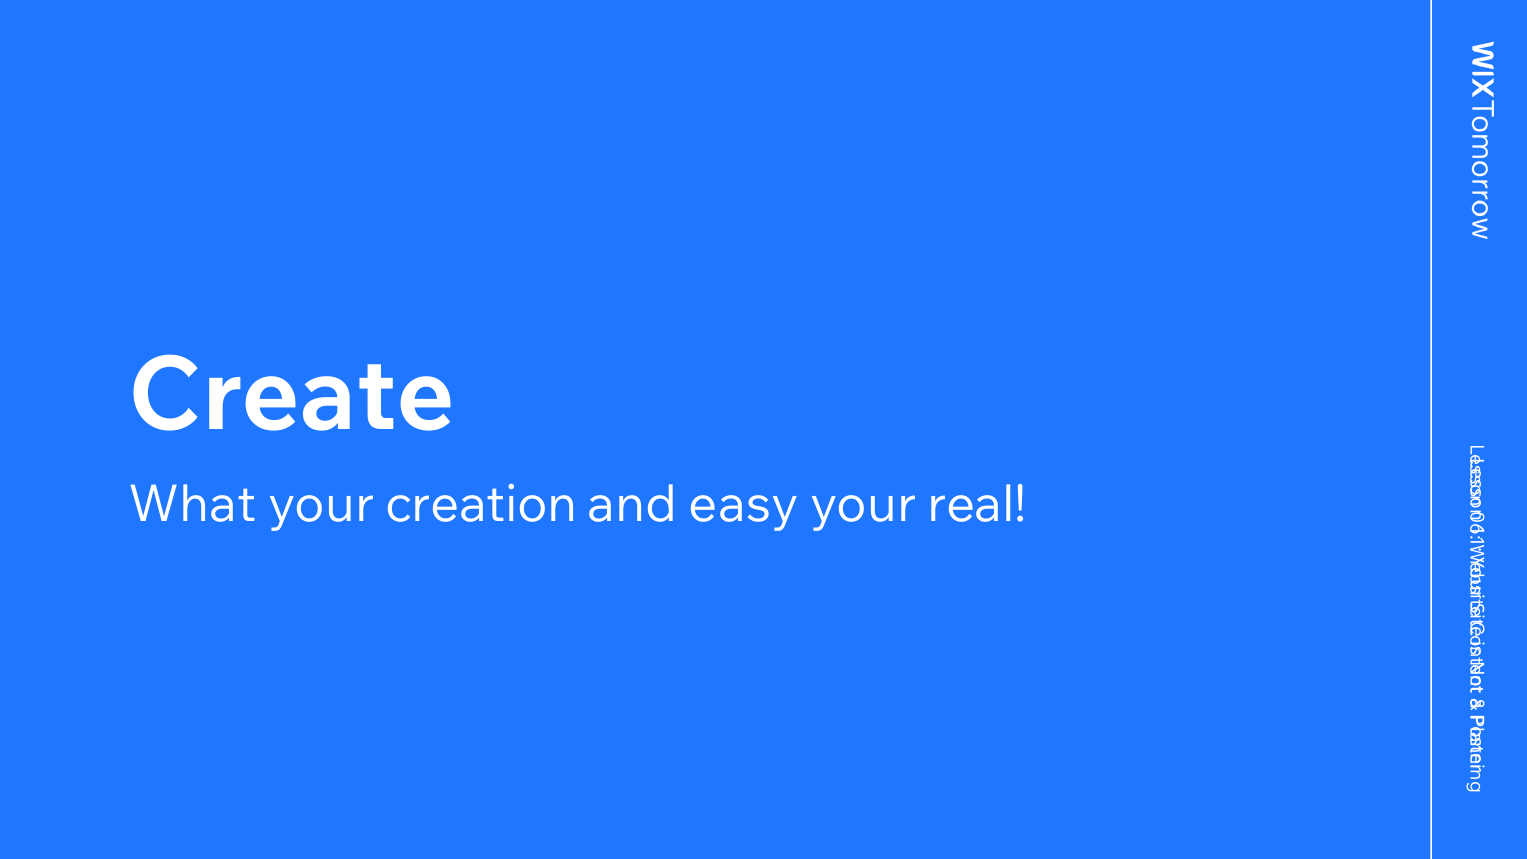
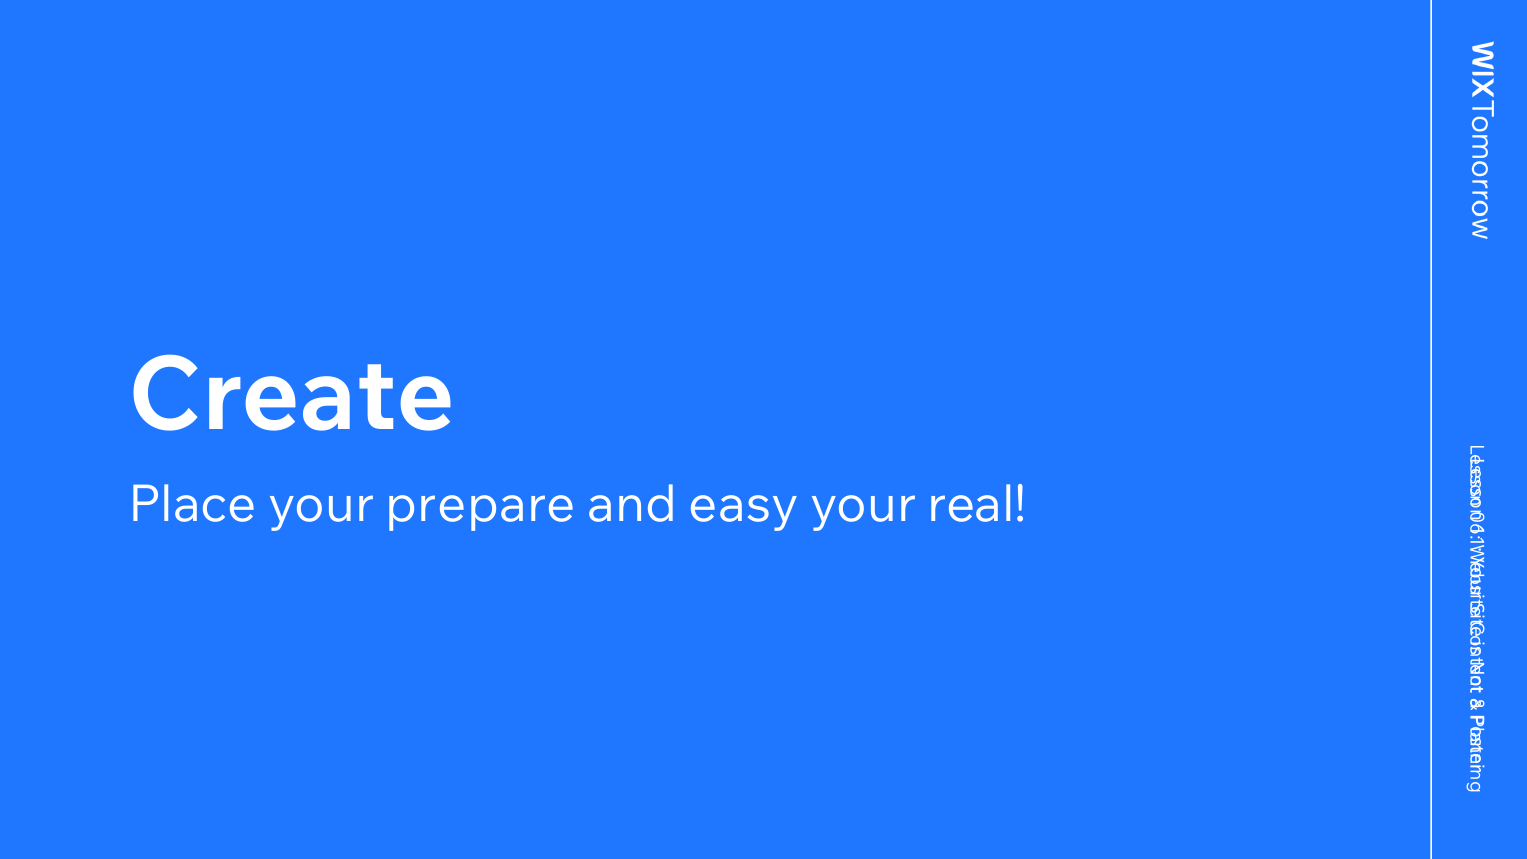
What: What -> Place
creation: creation -> prepare
